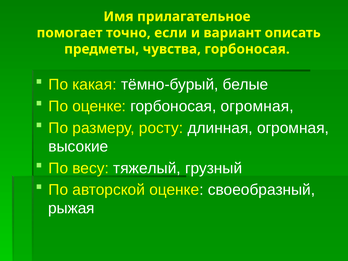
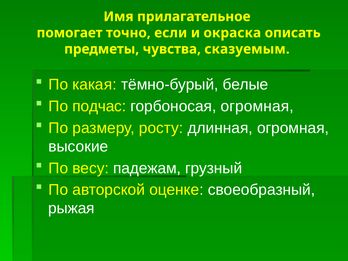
вариант: вариант -> окраска
чувства горбоносая: горбоносая -> сказуемым
По оценке: оценке -> подчас
тяжелый: тяжелый -> падежам
